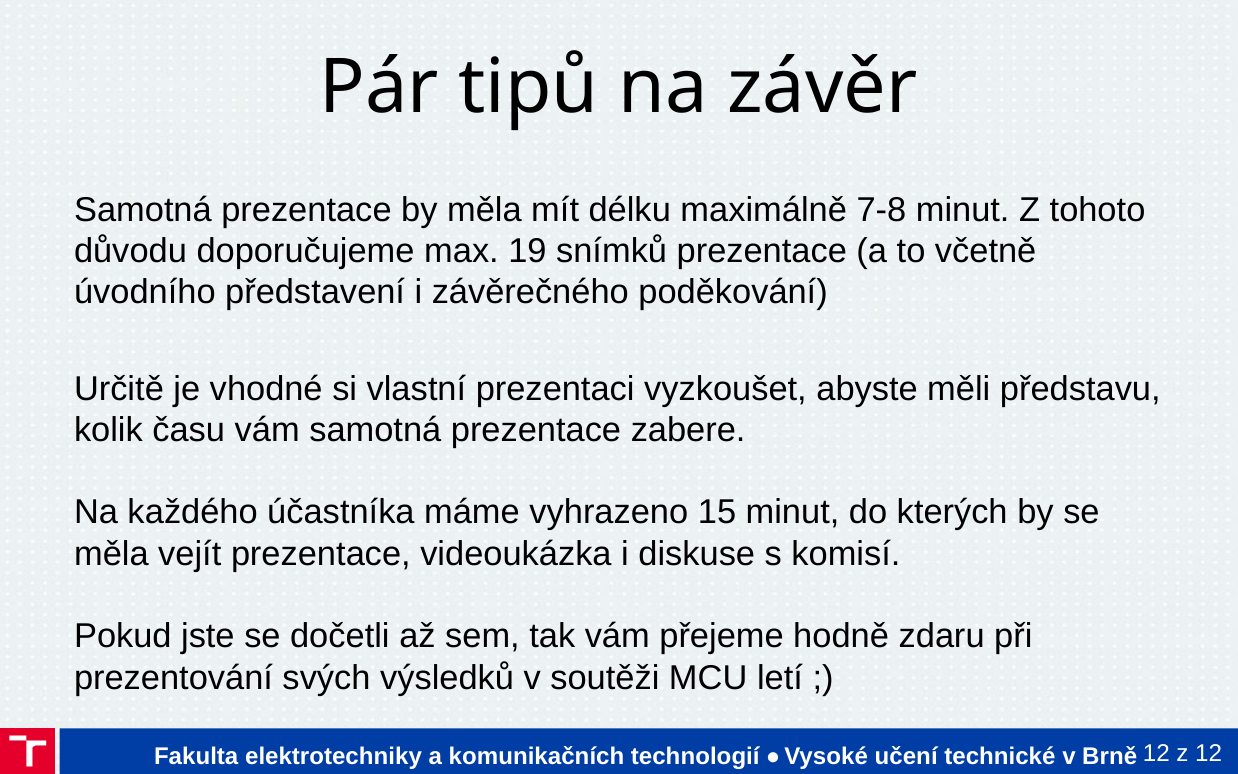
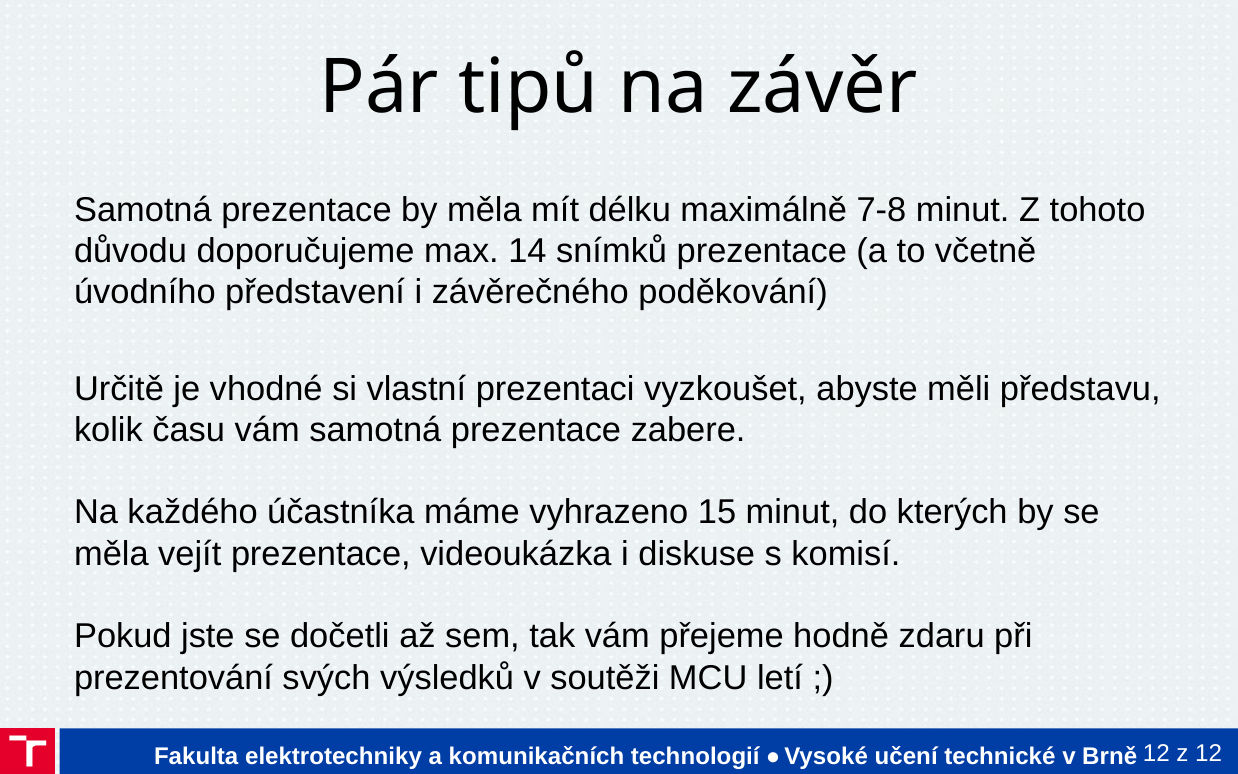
19: 19 -> 14
